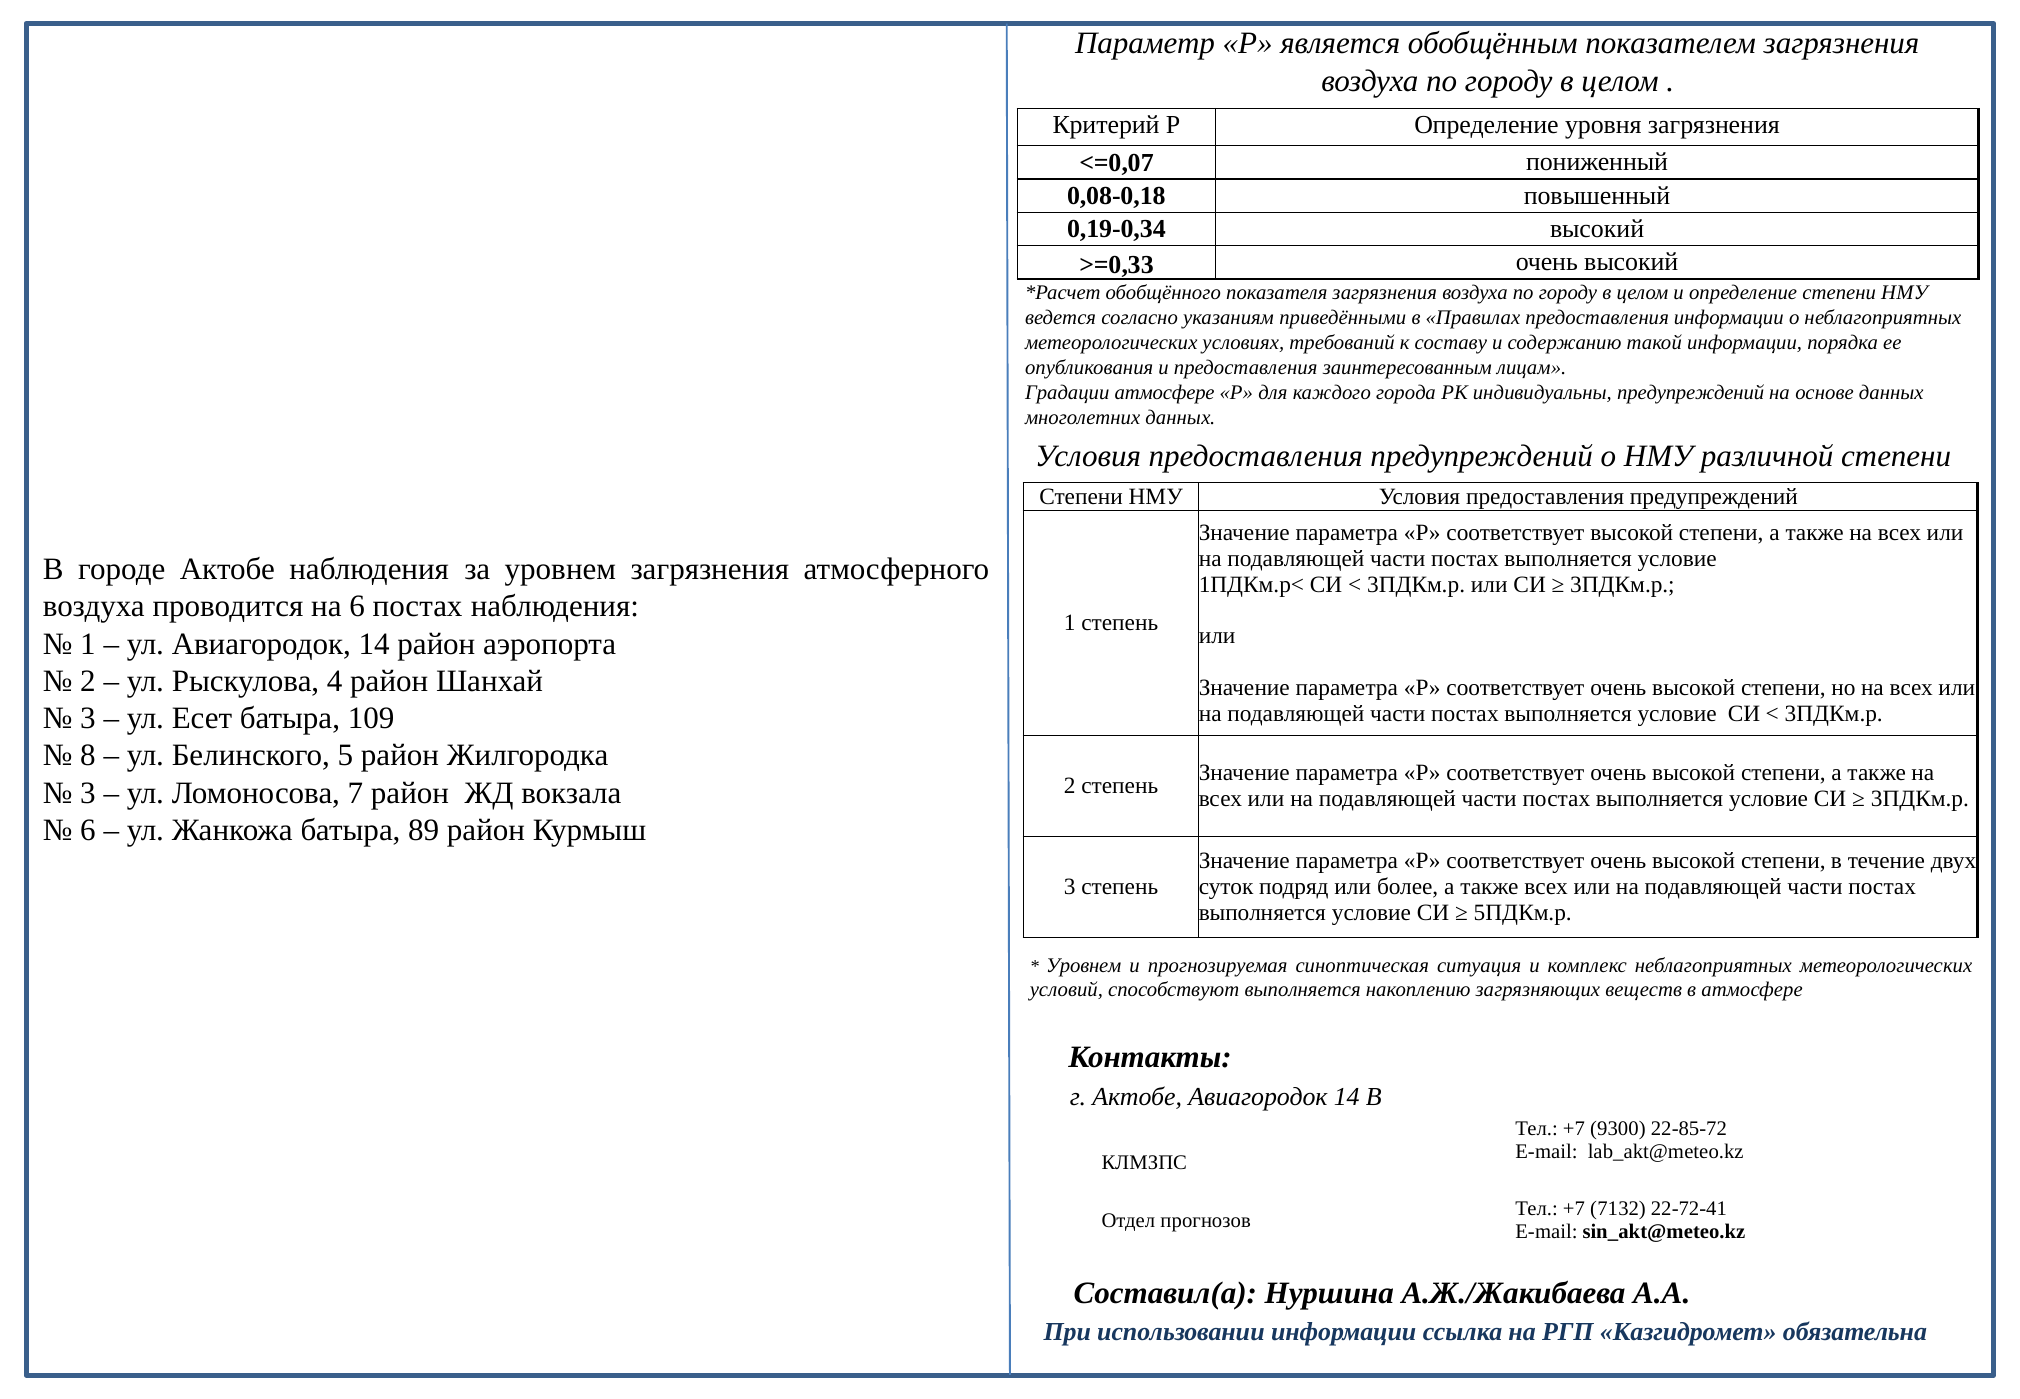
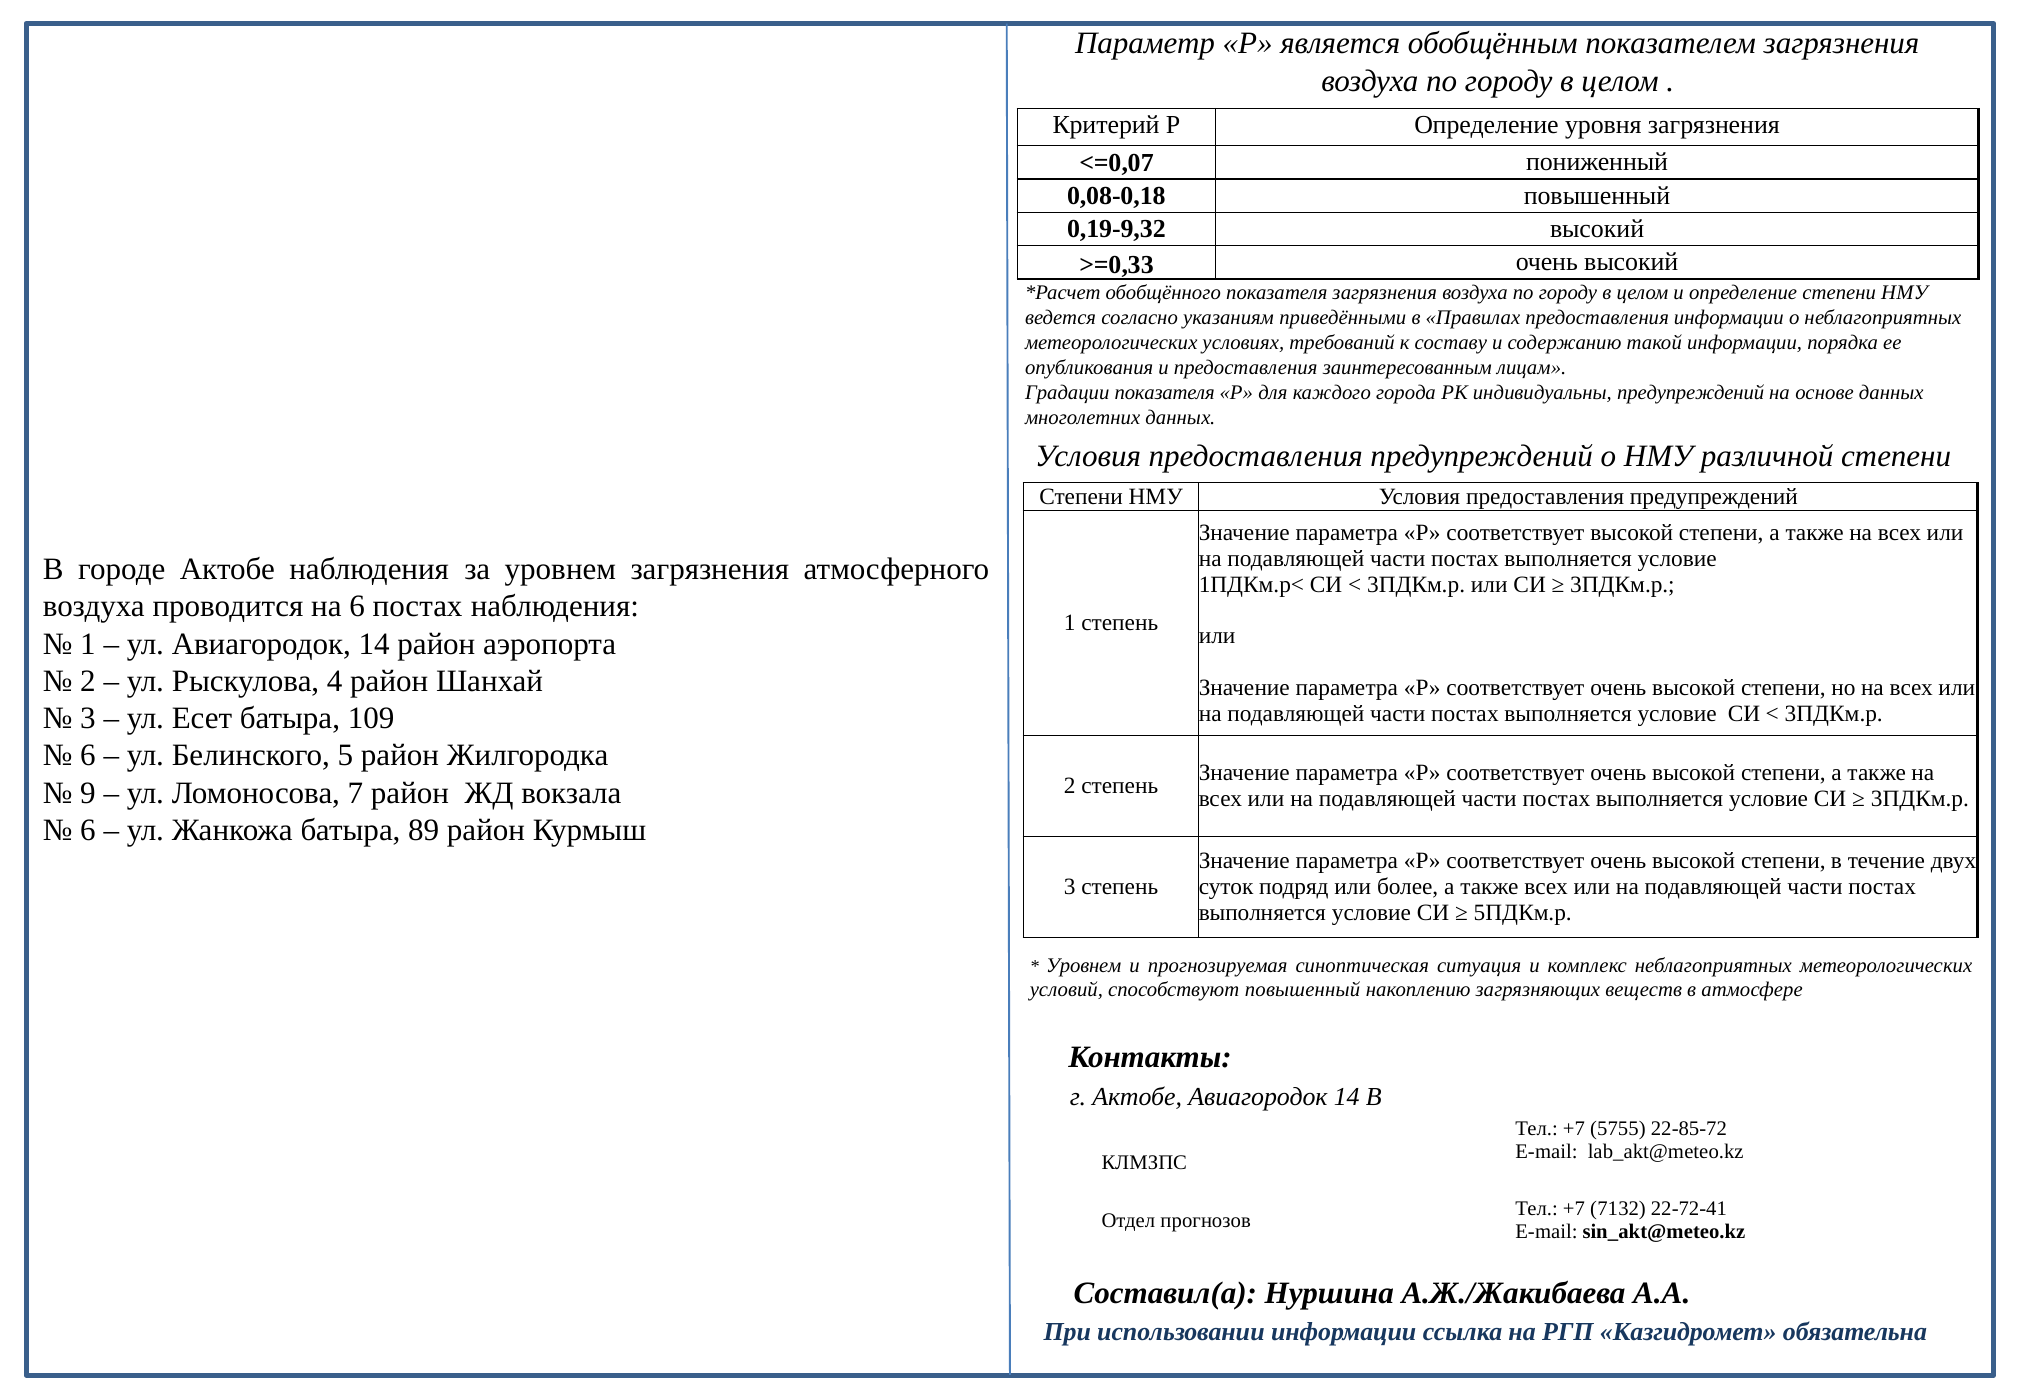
0,19-0,34: 0,19-0,34 -> 0,19-9,32
Градации атмосфере: атмосфере -> показателя
8 at (88, 755): 8 -> 6
3 at (88, 793): 3 -> 9
способствуют выполняется: выполняется -> повышенный
9300: 9300 -> 5755
